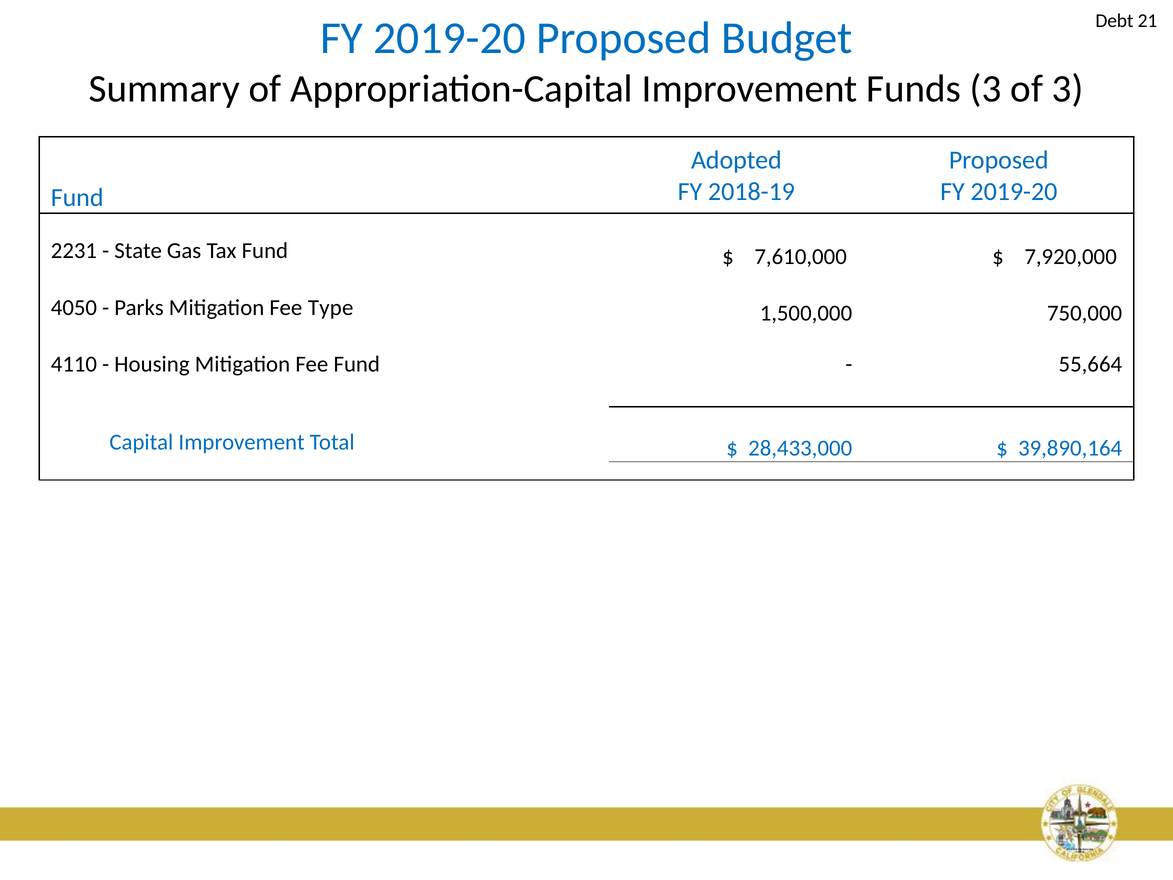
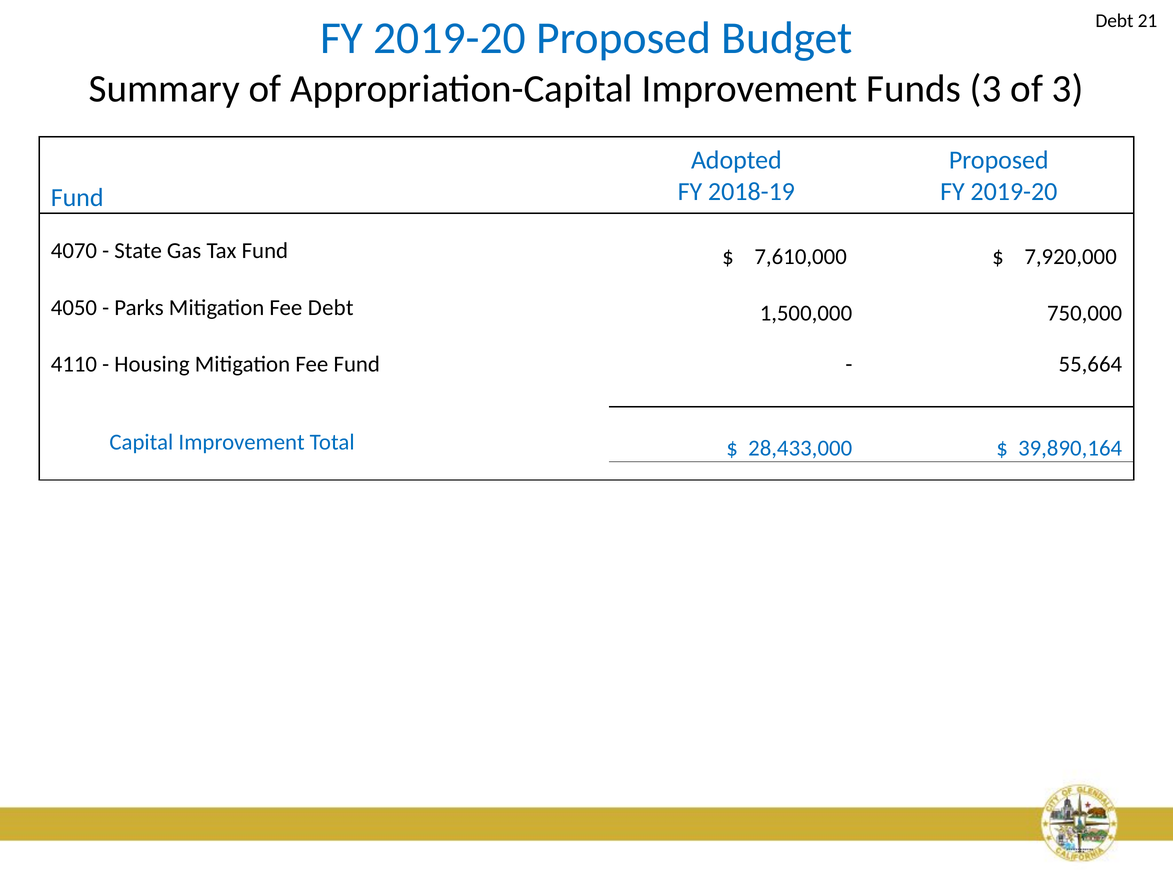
2231: 2231 -> 4070
Fee Type: Type -> Debt
